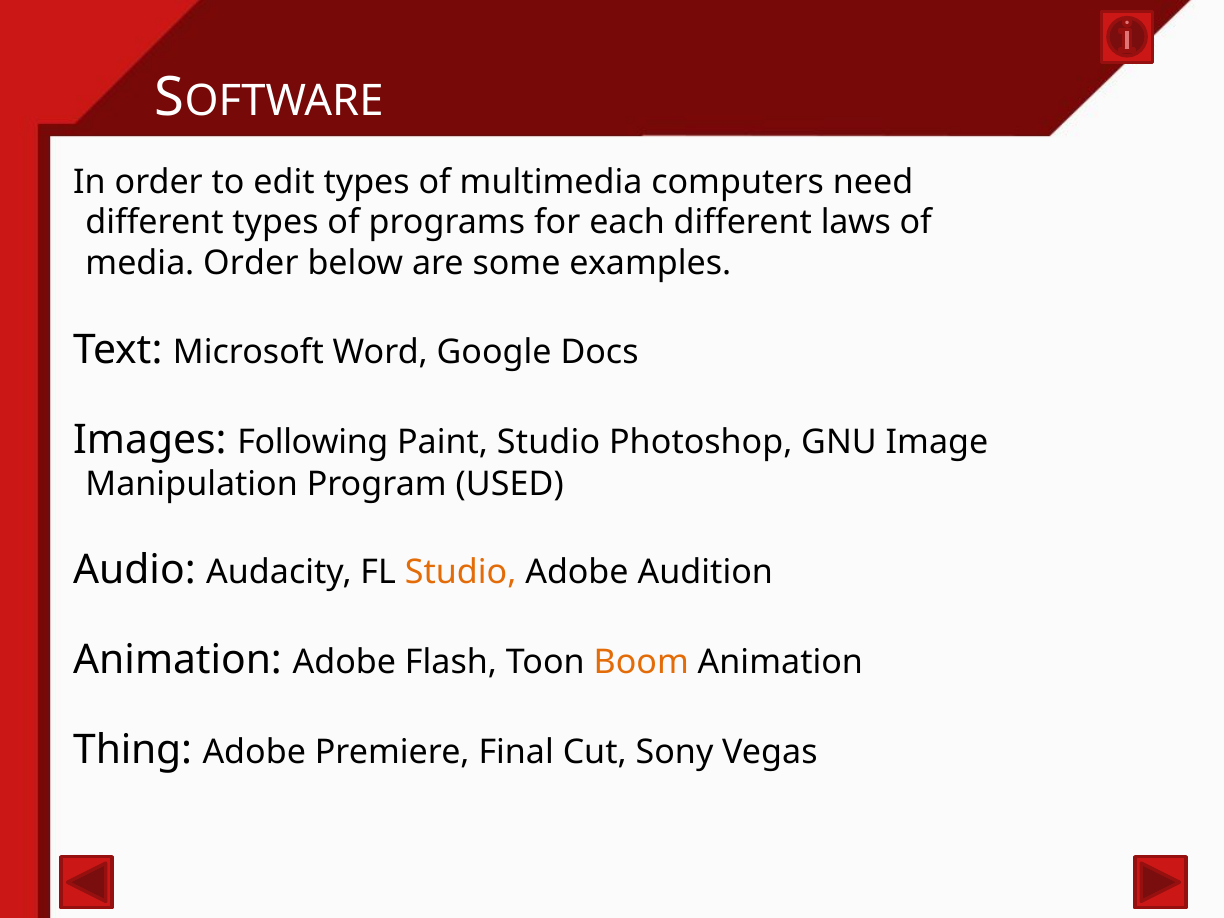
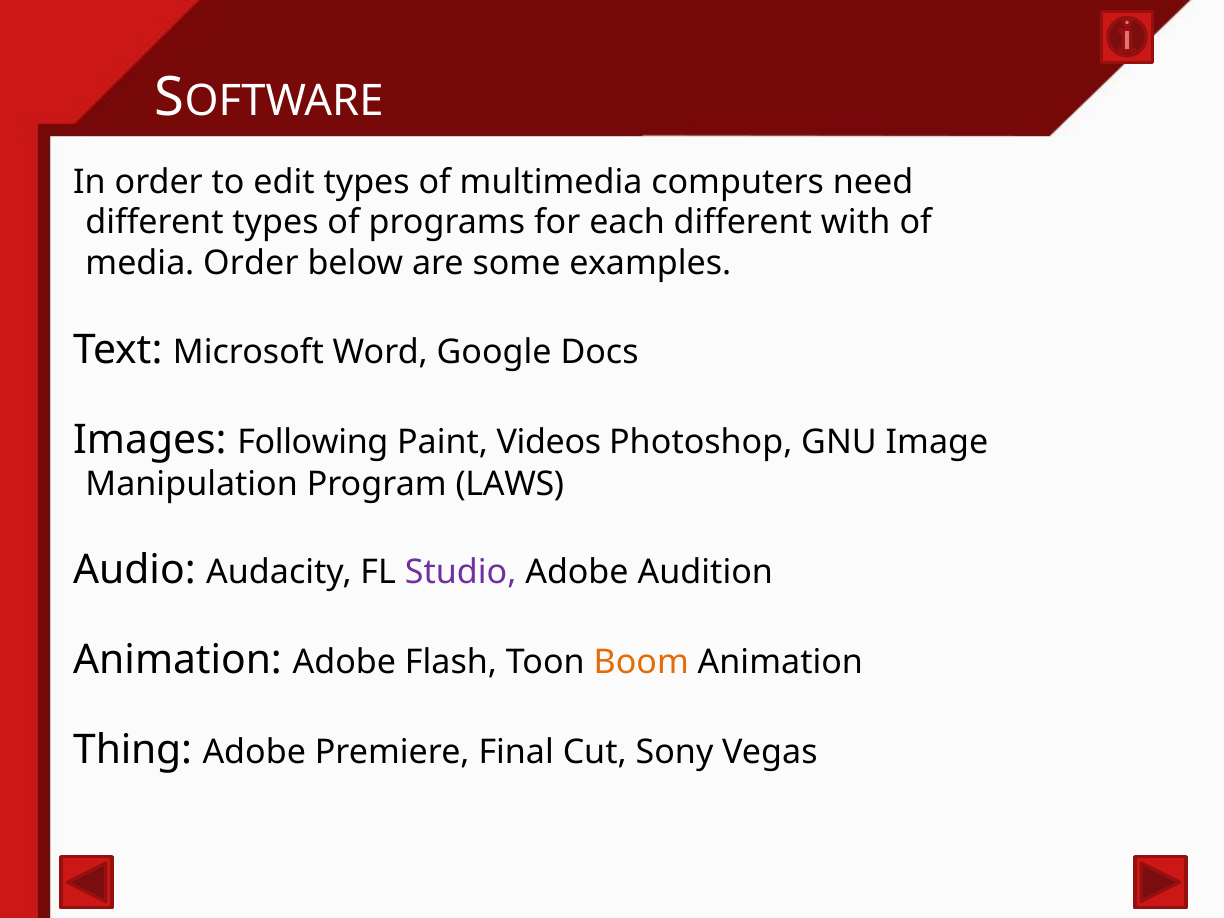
laws: laws -> with
Paint Studio: Studio -> Videos
USED: USED -> LAWS
Studio at (461, 573) colour: orange -> purple
